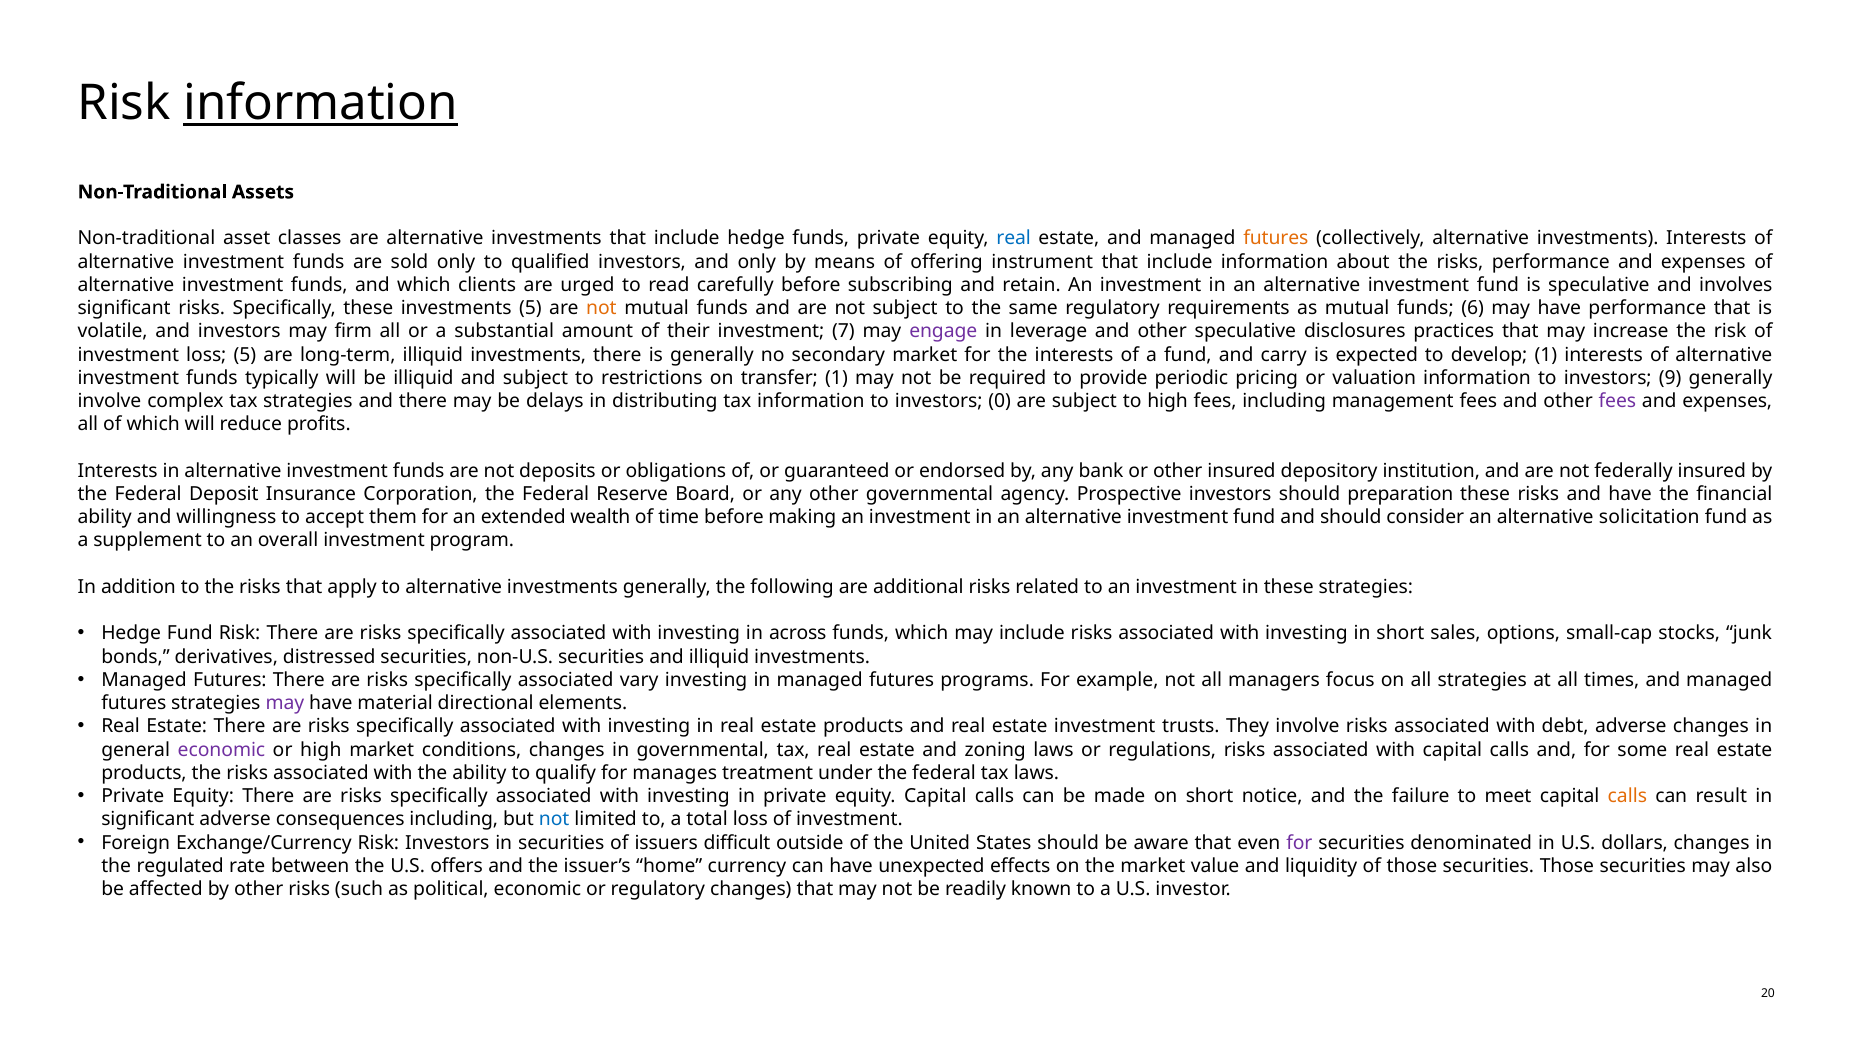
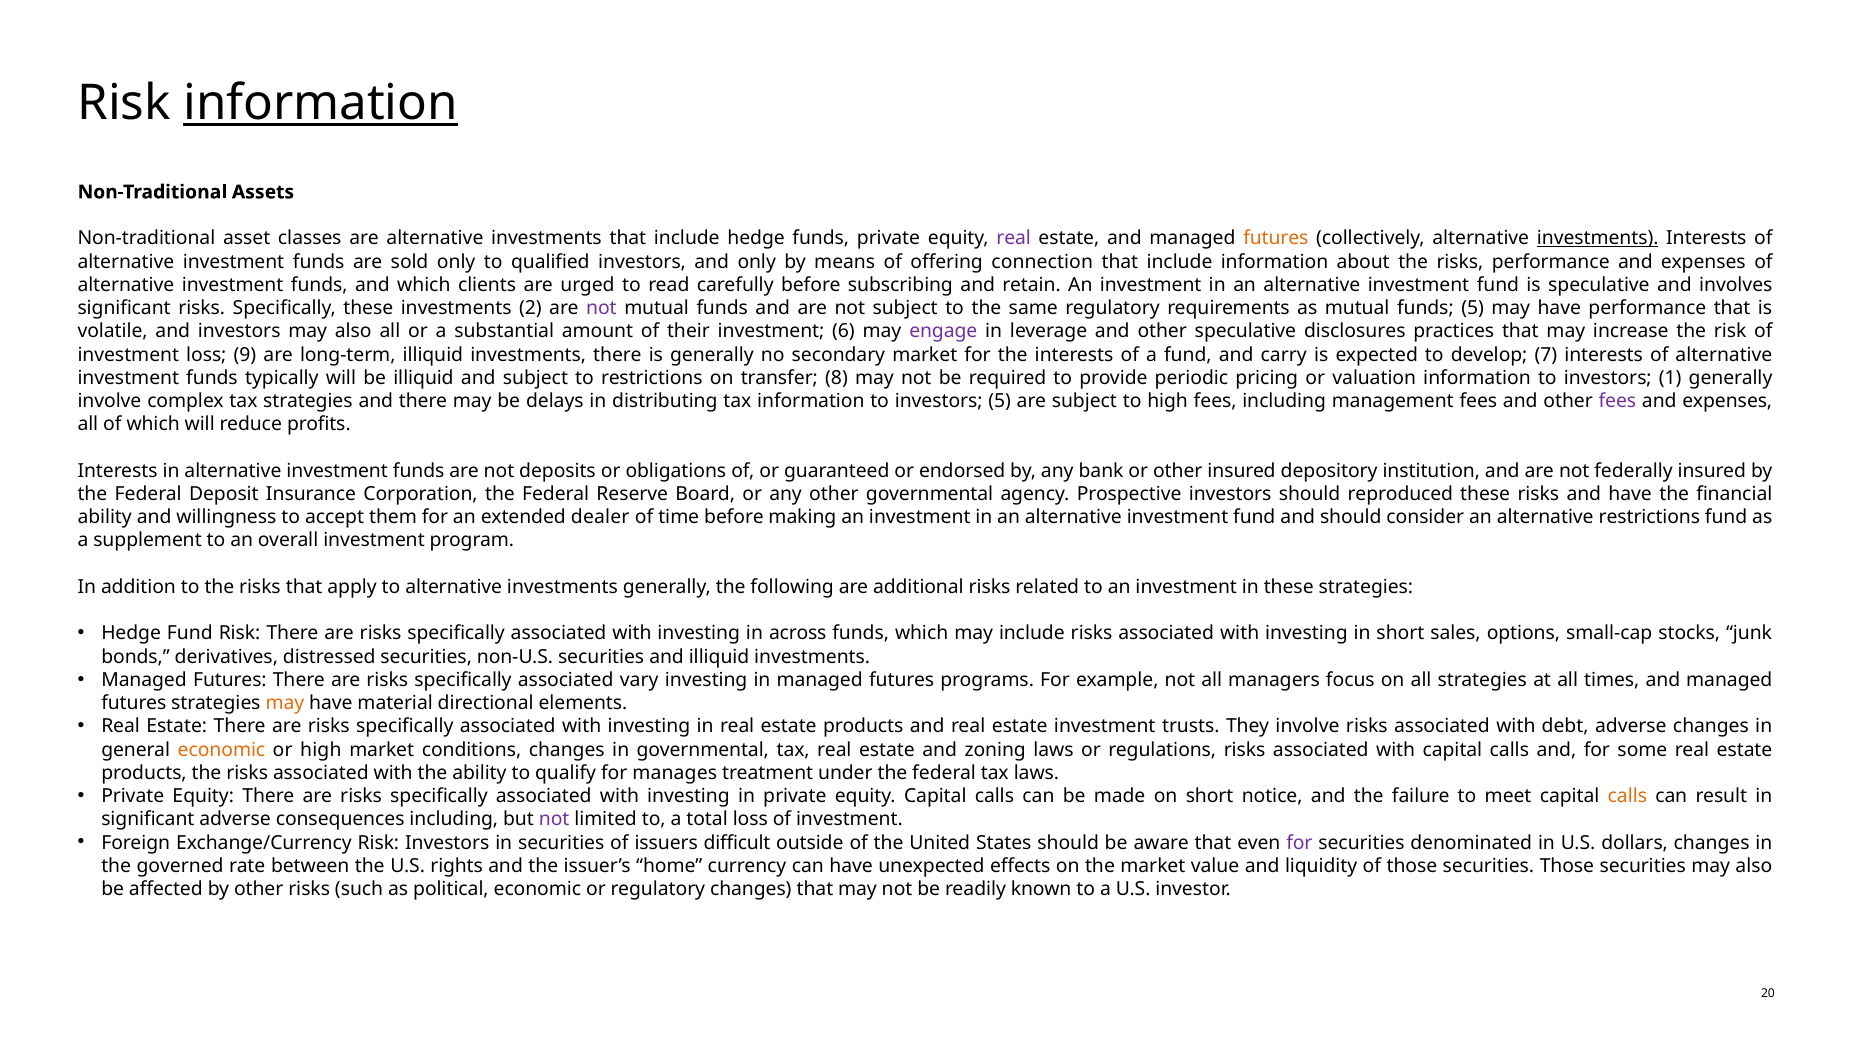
real at (1014, 239) colour: blue -> purple
investments at (1598, 239) underline: none -> present
instrument: instrument -> connection
investments 5: 5 -> 2
not at (601, 308) colour: orange -> purple
funds 6: 6 -> 5
investors may firm: firm -> also
7: 7 -> 6
loss 5: 5 -> 9
develop 1: 1 -> 7
transfer 1: 1 -> 8
9: 9 -> 1
investors 0: 0 -> 5
preparation: preparation -> reproduced
wealth: wealth -> dealer
alternative solicitation: solicitation -> restrictions
may at (285, 703) colour: purple -> orange
economic at (221, 750) colour: purple -> orange
not at (554, 819) colour: blue -> purple
regulated: regulated -> governed
offers: offers -> rights
